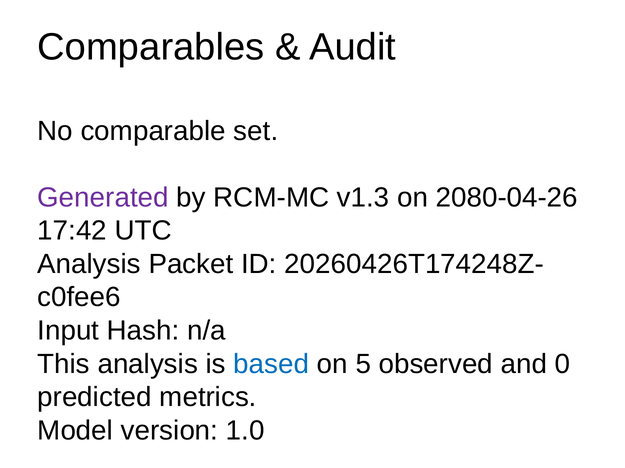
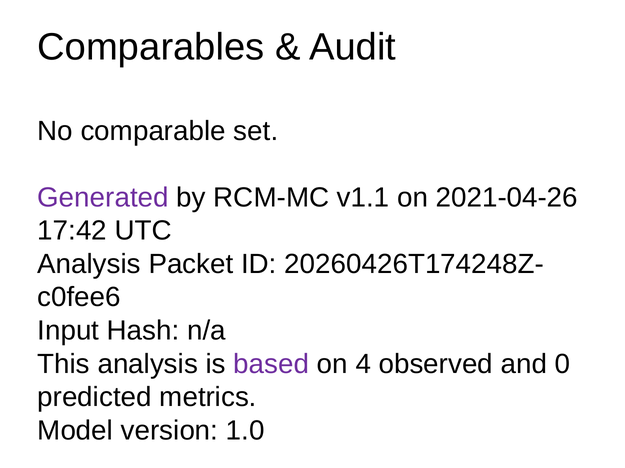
v1.3: v1.3 -> v1.1
2080-04-26: 2080-04-26 -> 2021-04-26
based colour: blue -> purple
5: 5 -> 4
